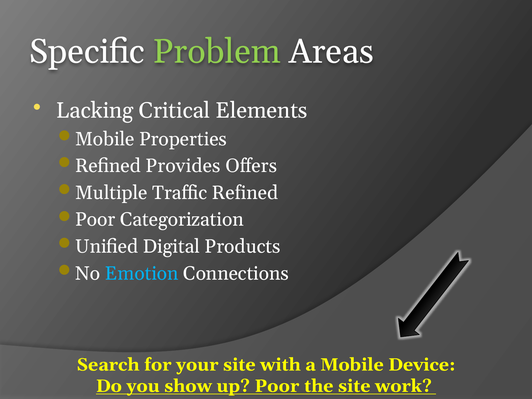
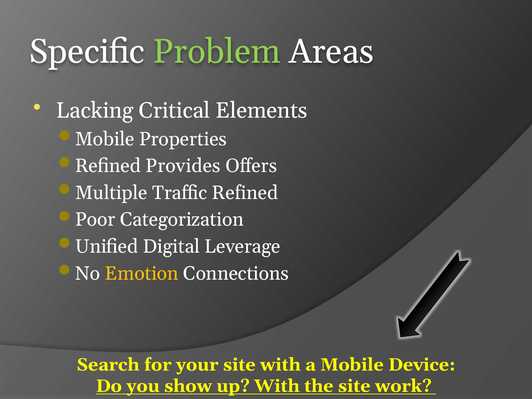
Products: Products -> Leverage
Emotion colour: light blue -> yellow
up Poor: Poor -> With
